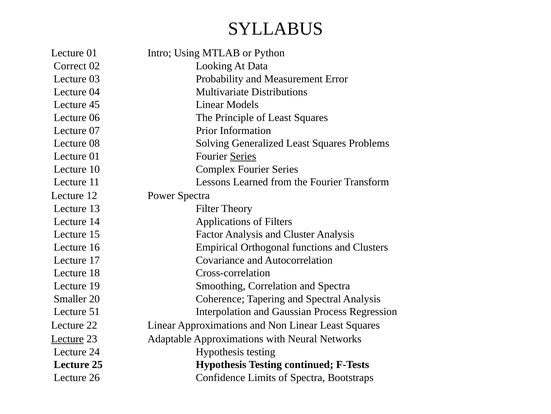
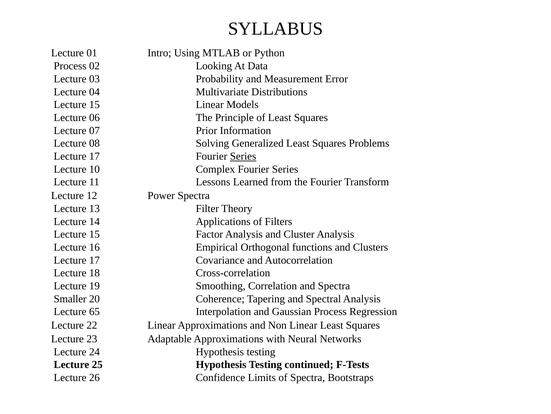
Correct at (70, 66): Correct -> Process
45 at (94, 105): 45 -> 15
01 at (94, 156): 01 -> 17
51: 51 -> 65
Lecture at (67, 338) underline: present -> none
